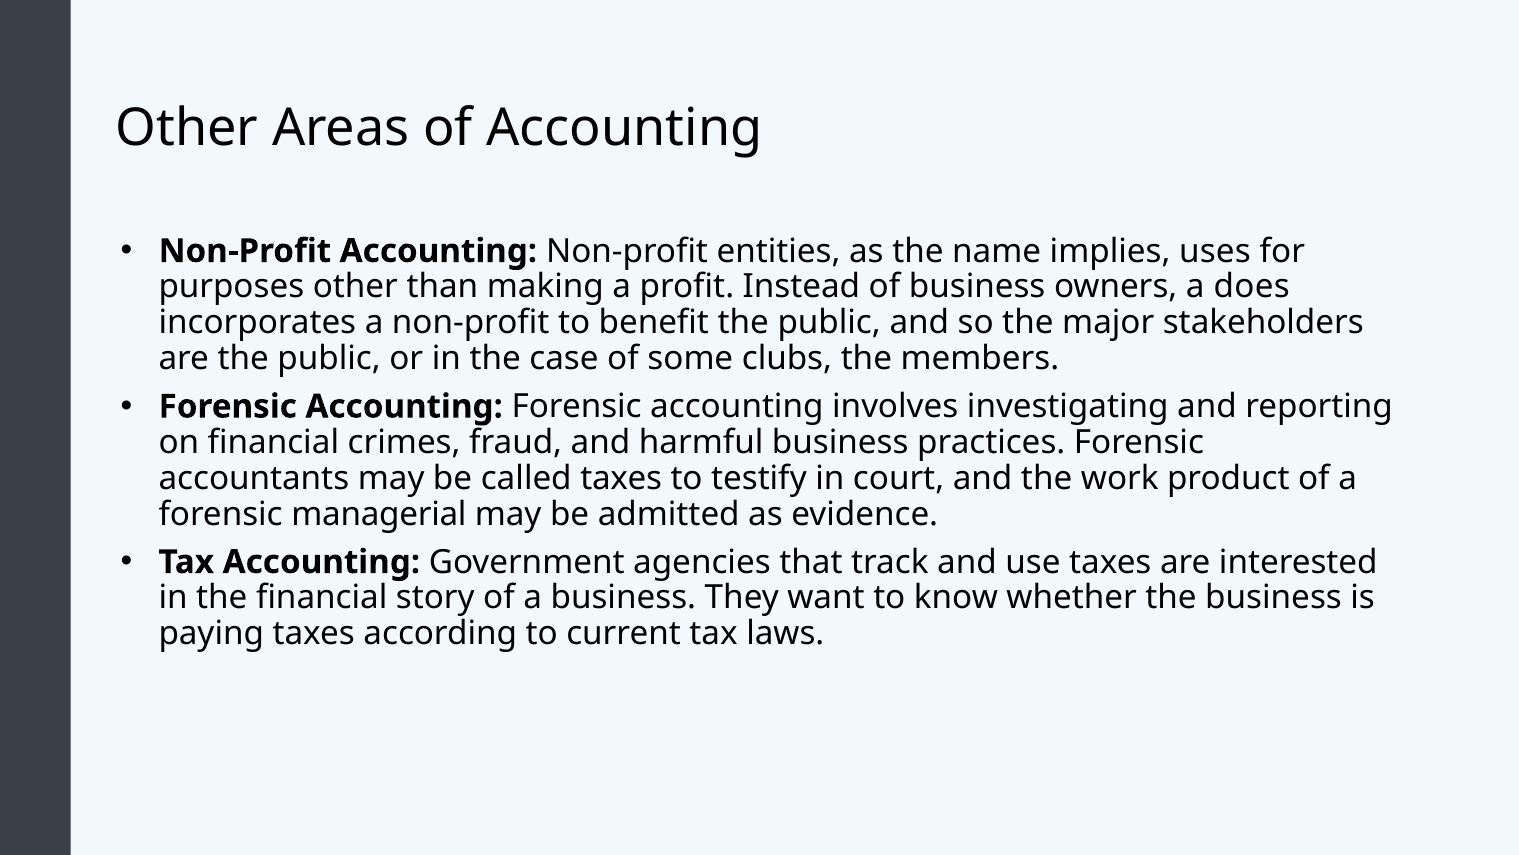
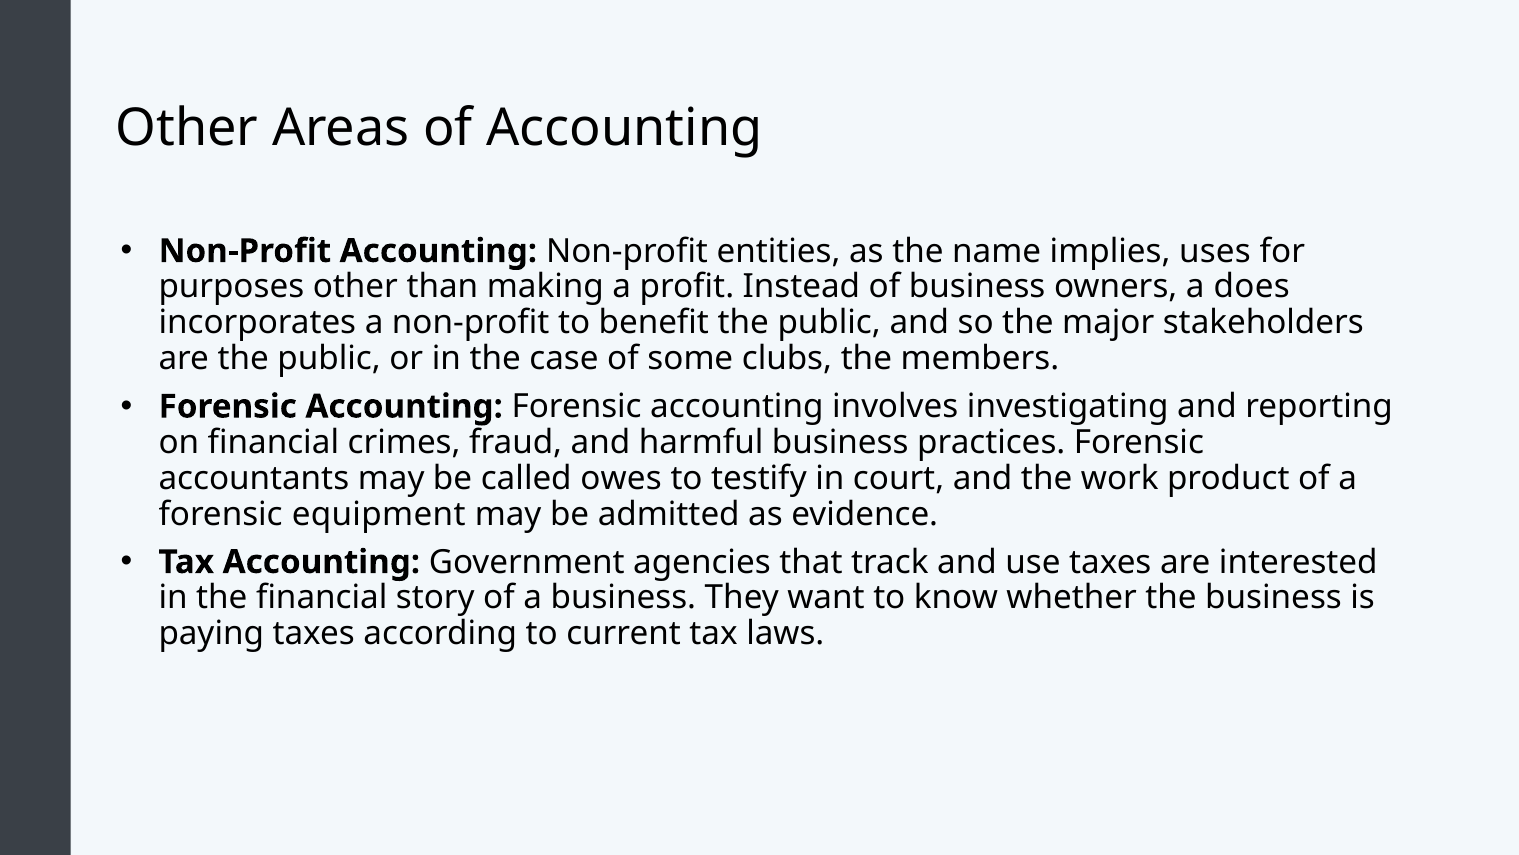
called taxes: taxes -> owes
managerial: managerial -> equipment
